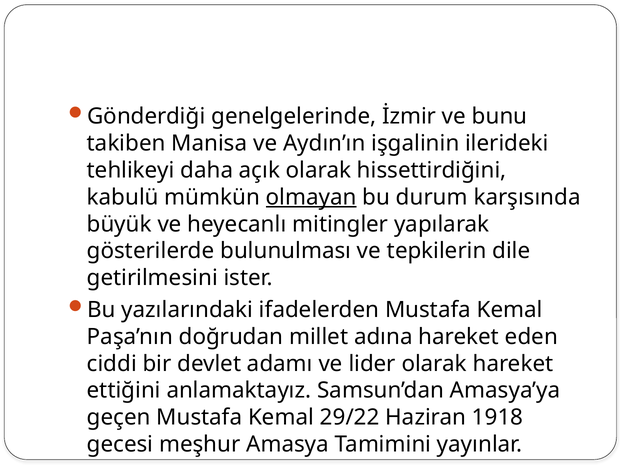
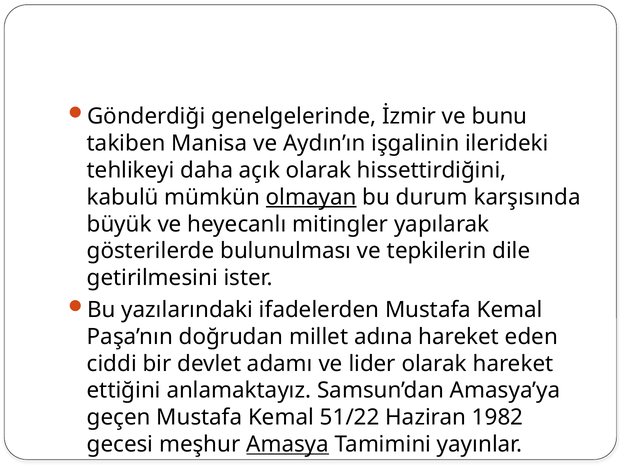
29/22: 29/22 -> 51/22
1918: 1918 -> 1982
Amasya underline: none -> present
